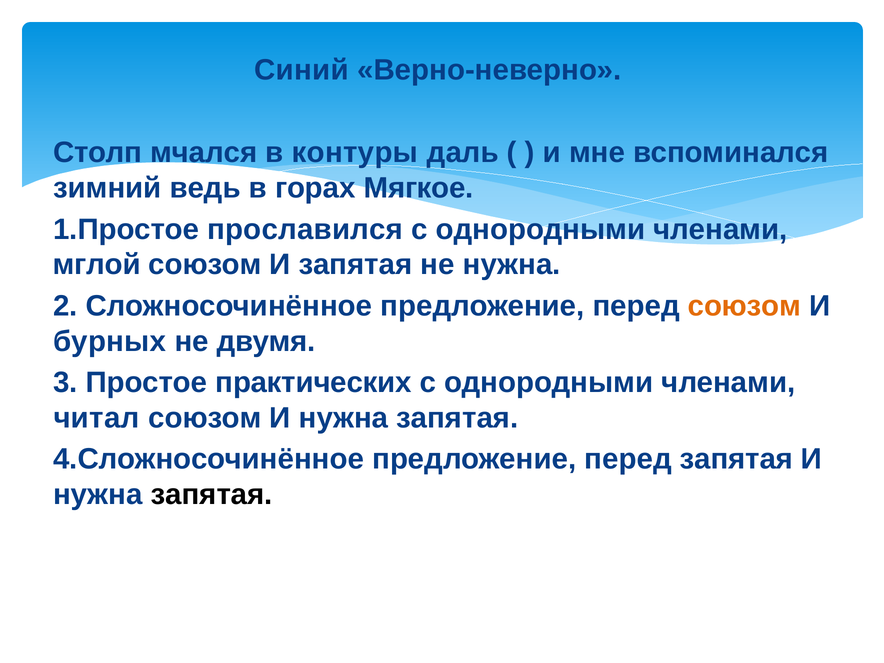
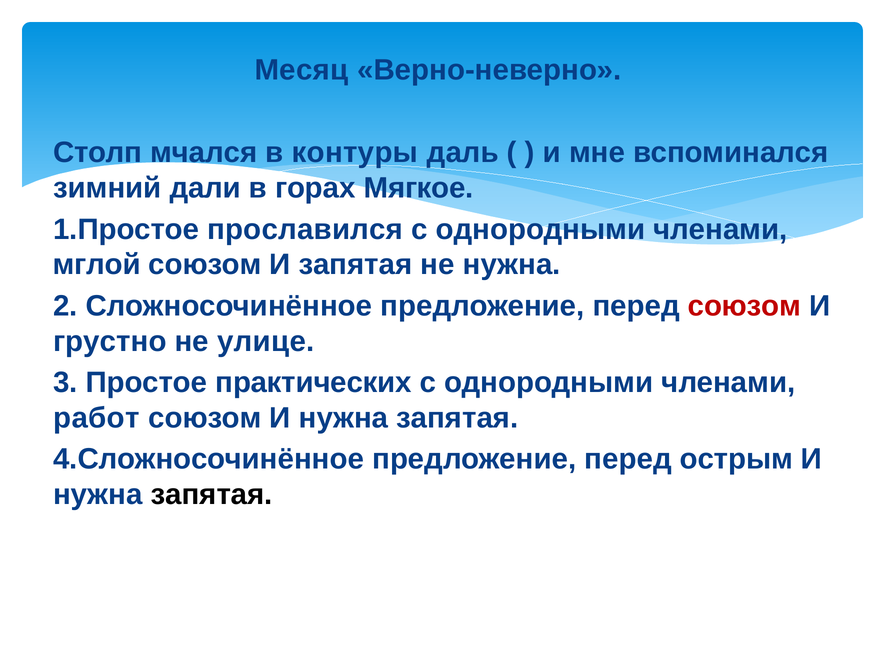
Синий: Синий -> Месяц
ведь: ведь -> дали
союзом at (745, 306) colour: orange -> red
бурных: бурных -> грустно
двумя: двумя -> улице
читал: читал -> работ
перед запятая: запятая -> острым
